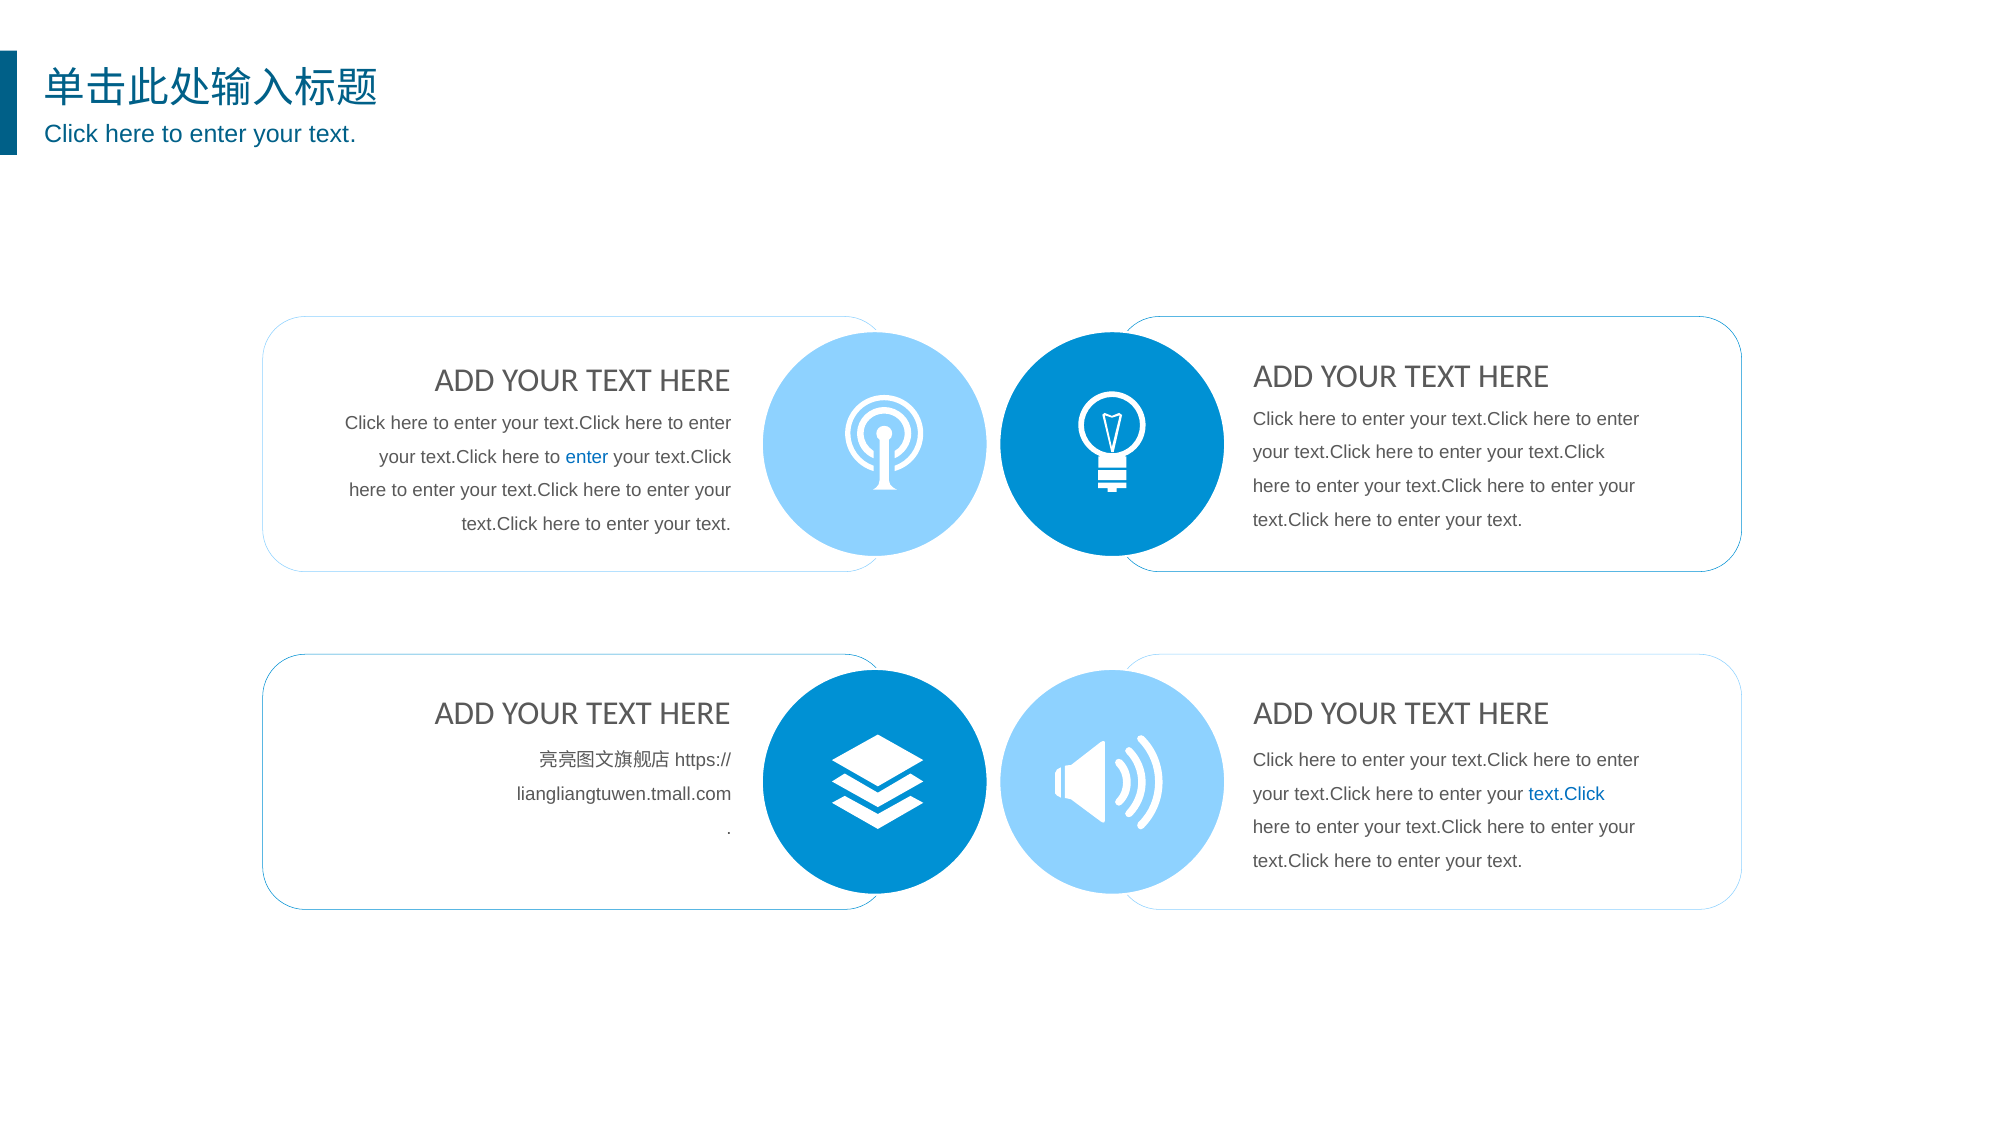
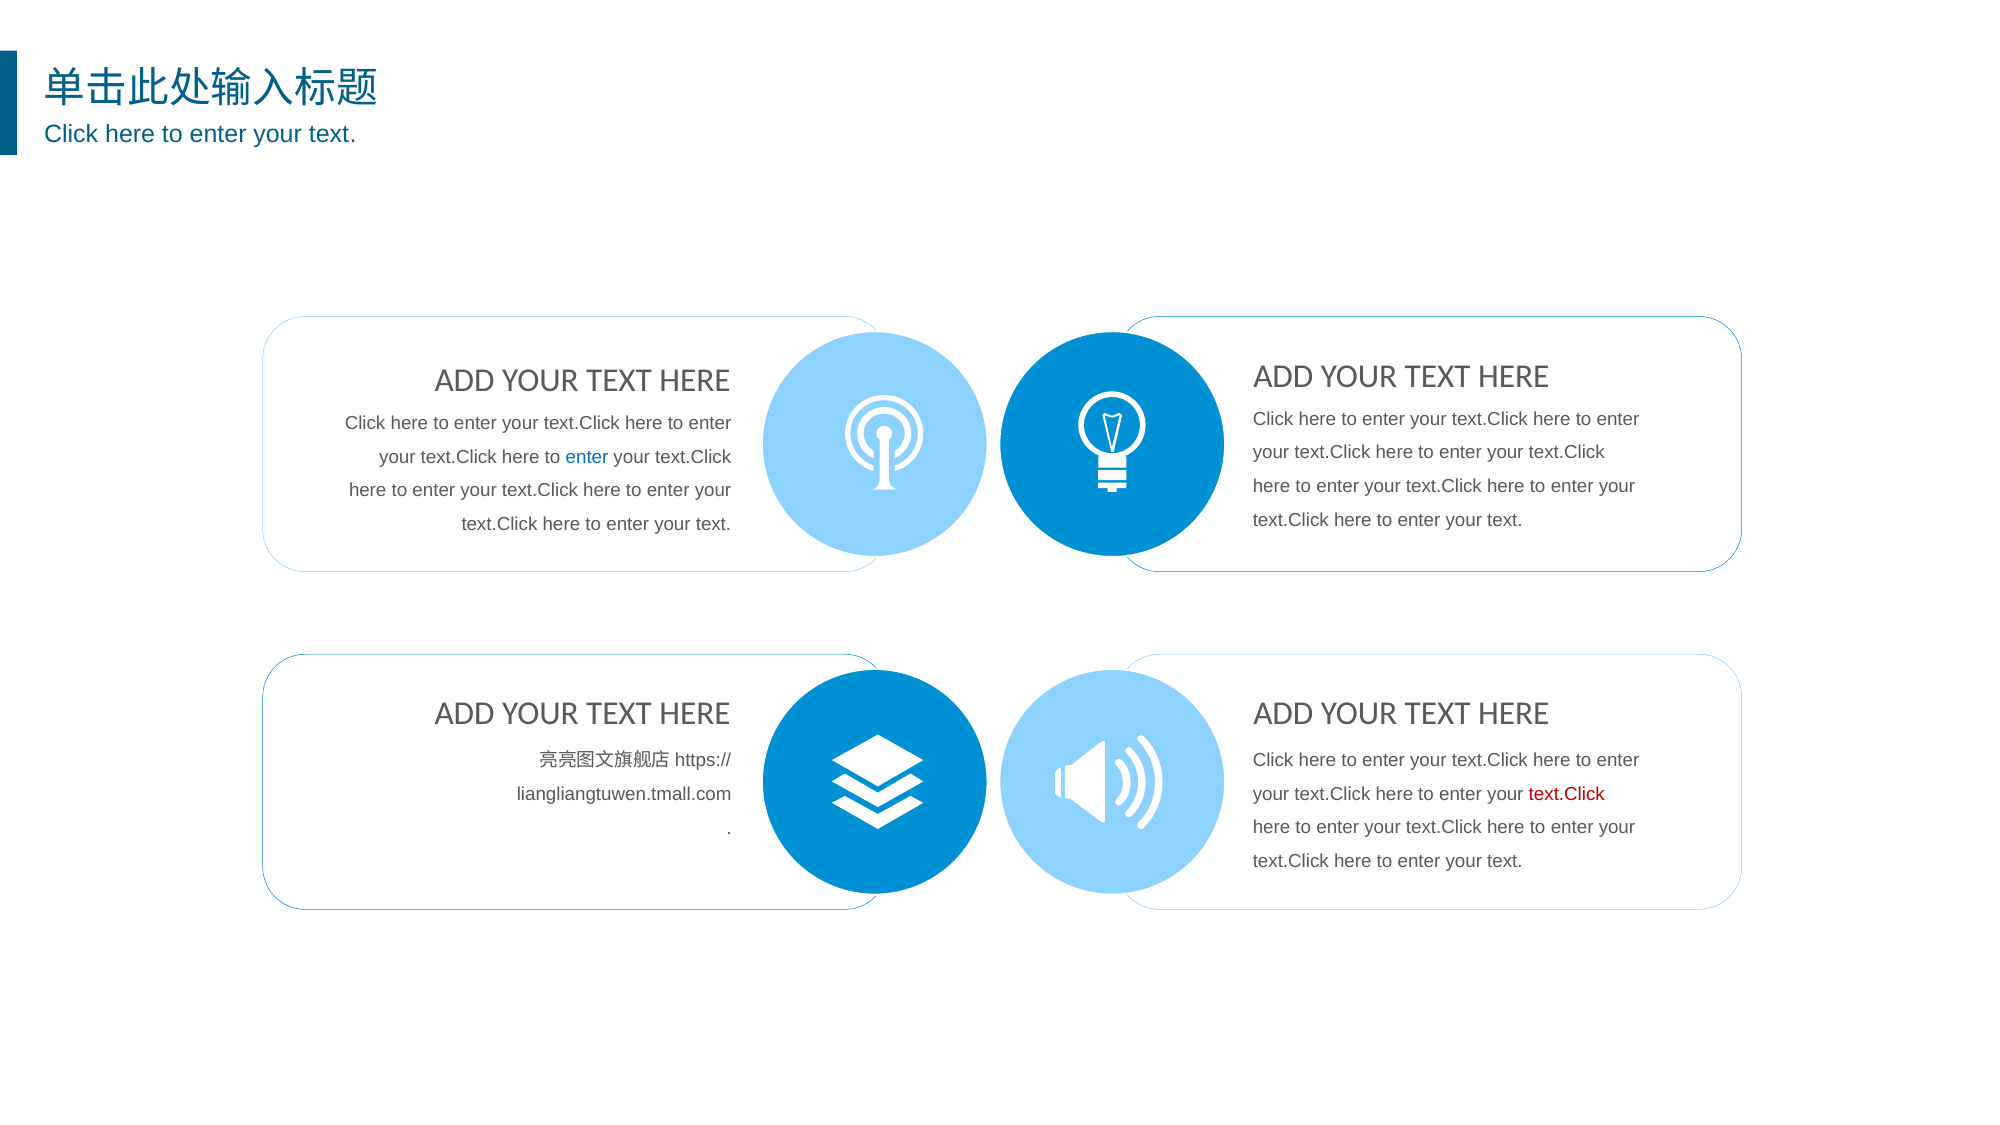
text.Click at (1567, 794) colour: blue -> red
